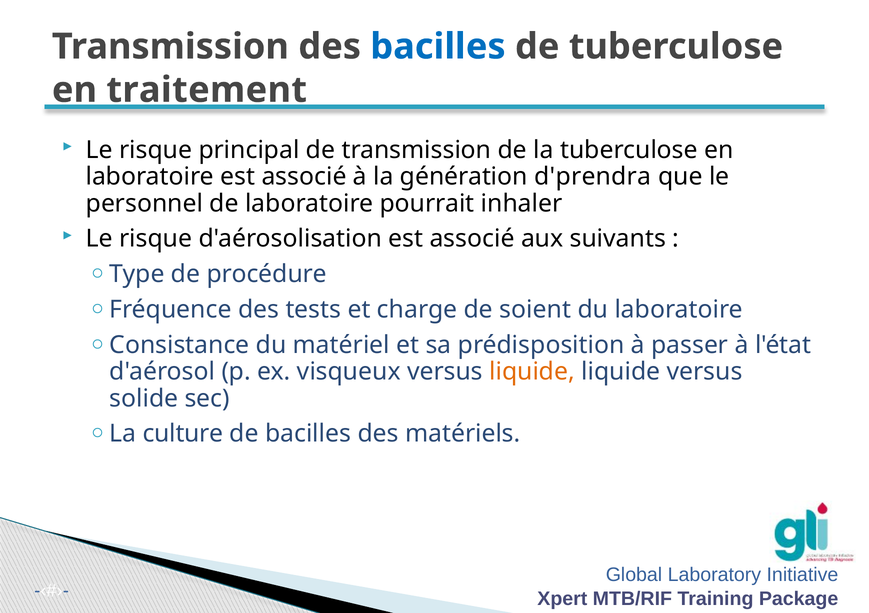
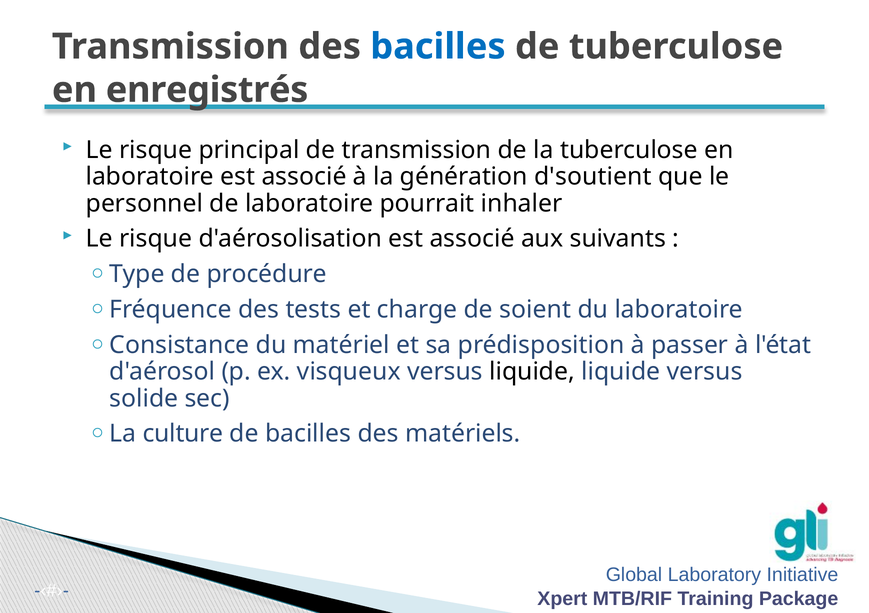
traitement: traitement -> enregistrés
d'prendra: d'prendra -> d'soutient
liquide at (532, 372) colour: orange -> black
